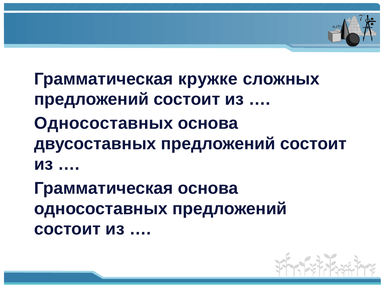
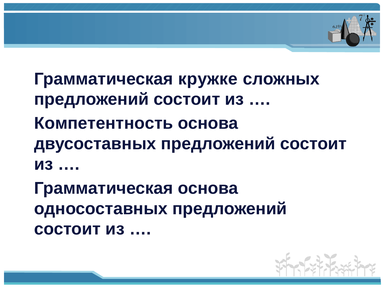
Односоставных at (104, 123): Односоставных -> Компетентность
